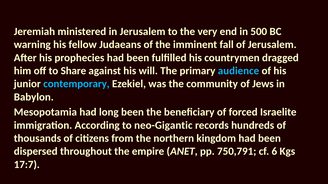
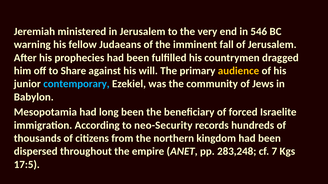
500: 500 -> 546
audience colour: light blue -> yellow
neo-Gigantic: neo-Gigantic -> neo-Security
750,791: 750,791 -> 283,248
6: 6 -> 7
17:7: 17:7 -> 17:5
